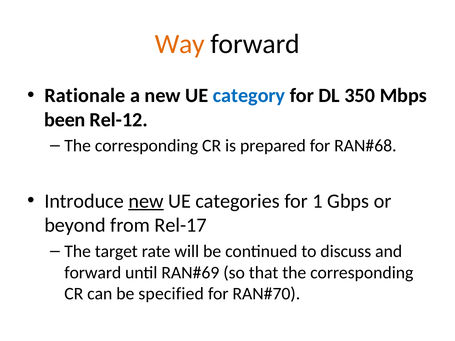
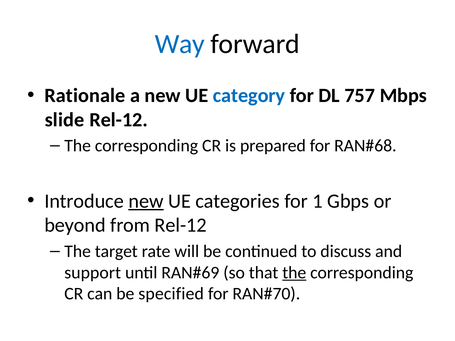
Way colour: orange -> blue
350: 350 -> 757
been: been -> slide
from Rel-17: Rel-17 -> Rel-12
forward at (93, 273): forward -> support
the at (294, 273) underline: none -> present
